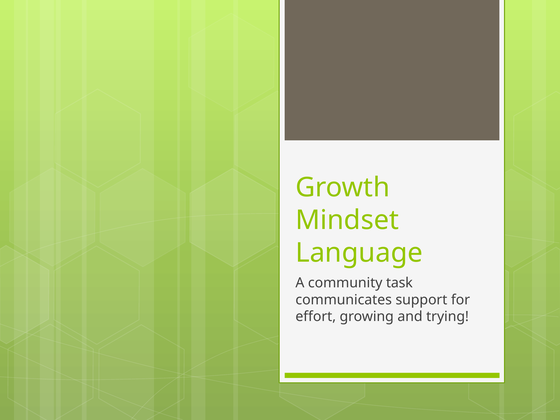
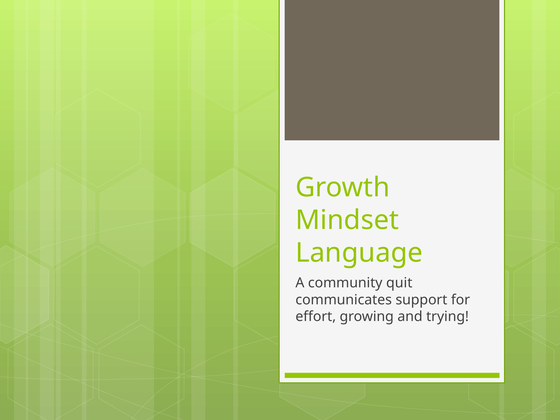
task: task -> quit
